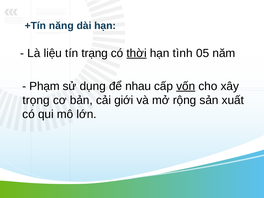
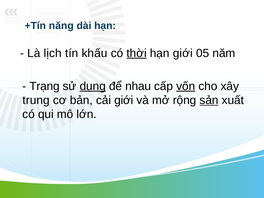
liệu: liệu -> lịch
trạng: trạng -> khấu
hạn tình: tình -> giới
Phạm: Phạm -> Trạng
dụng underline: none -> present
trọng: trọng -> trung
sản underline: none -> present
